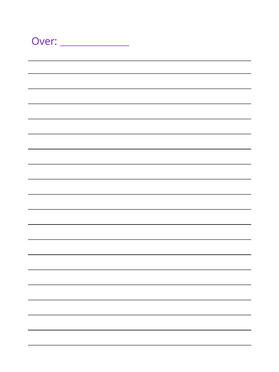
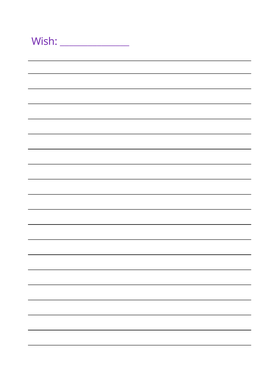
Over: Over -> Wish
